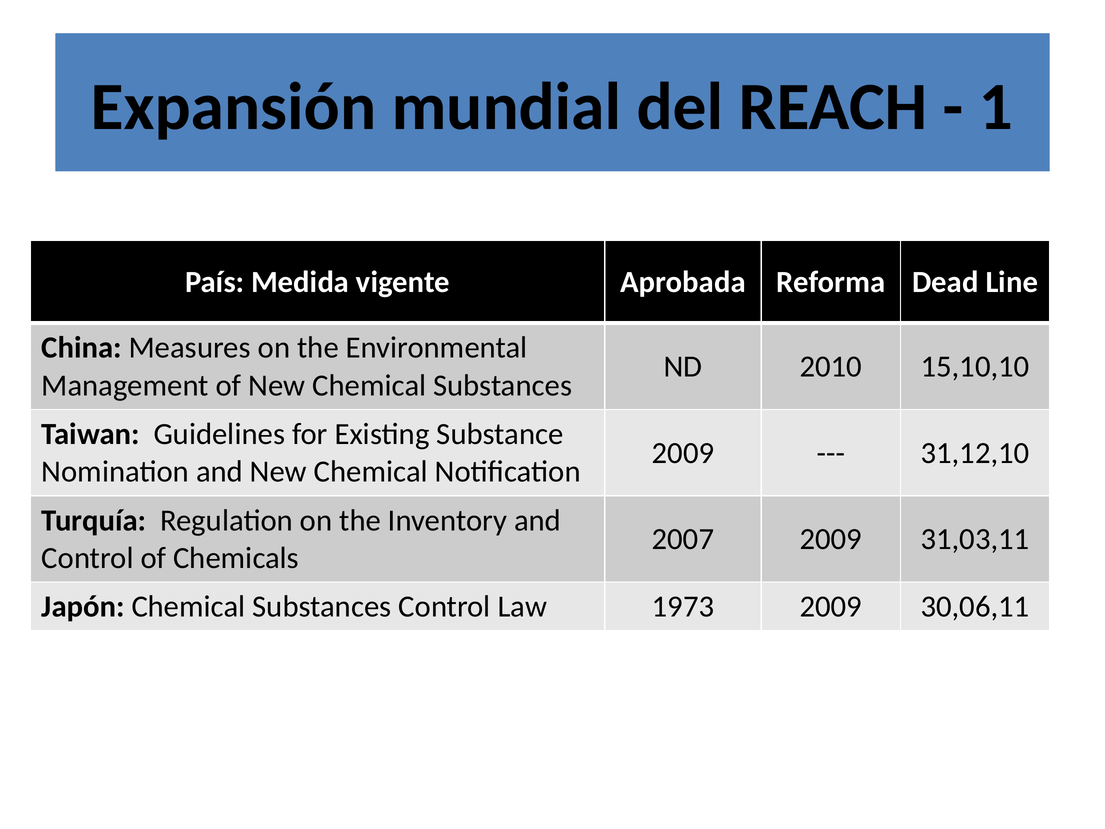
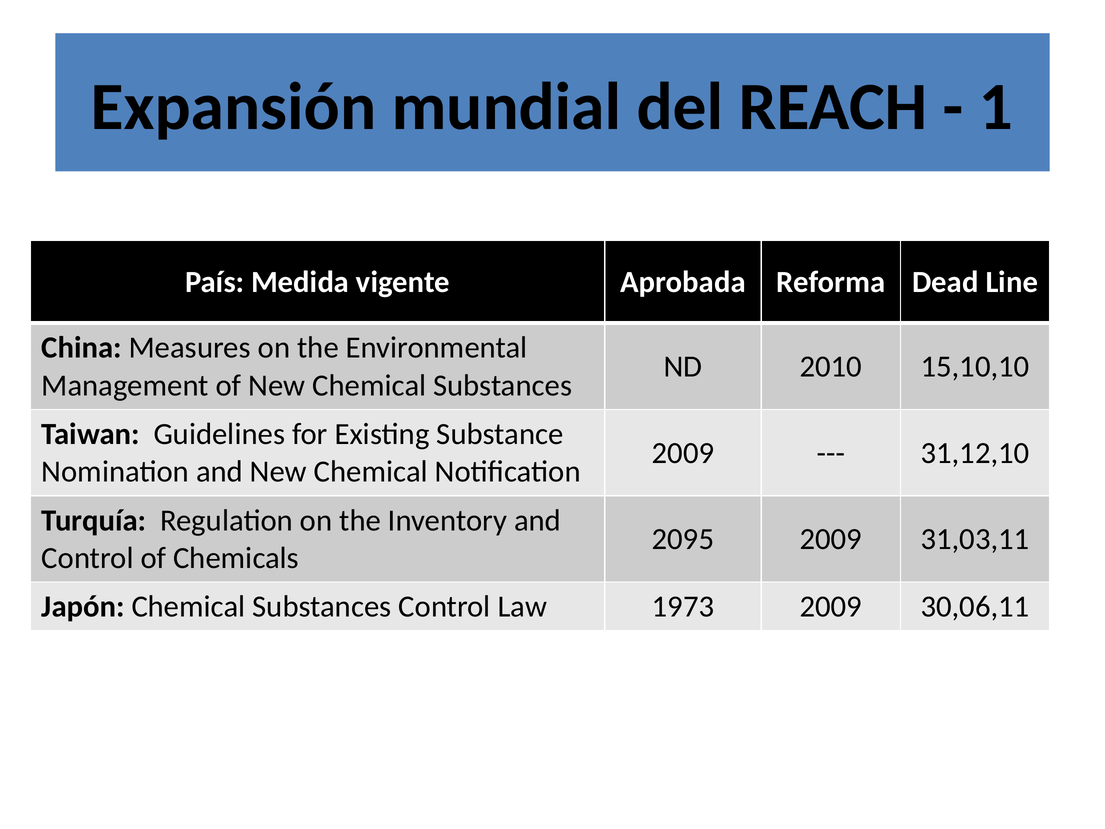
2007: 2007 -> 2095
